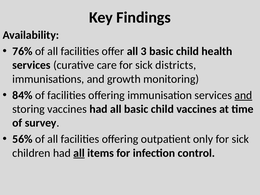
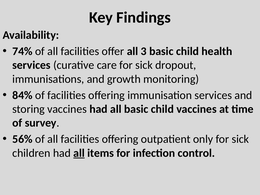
76%: 76% -> 74%
districts: districts -> dropout
and at (243, 95) underline: present -> none
